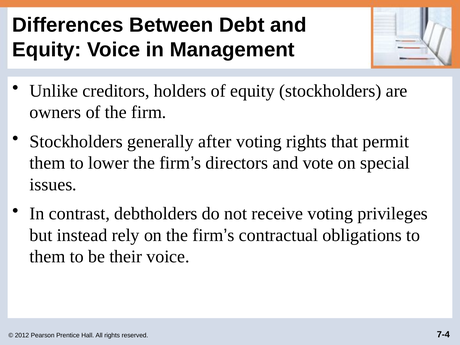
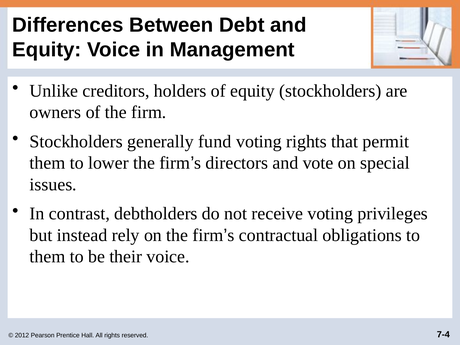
after: after -> fund
